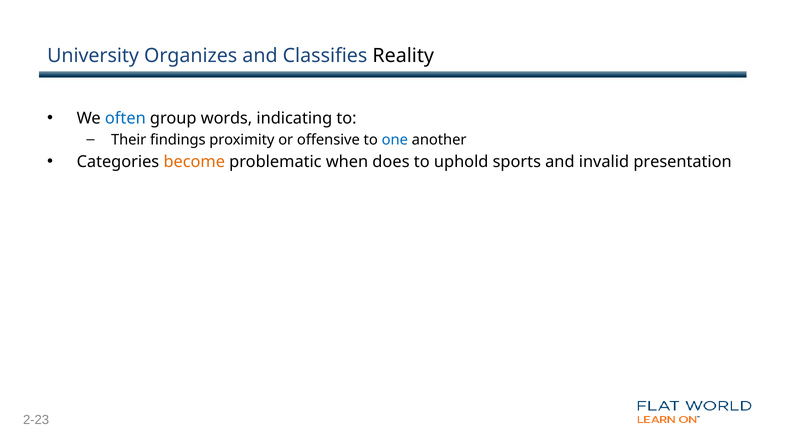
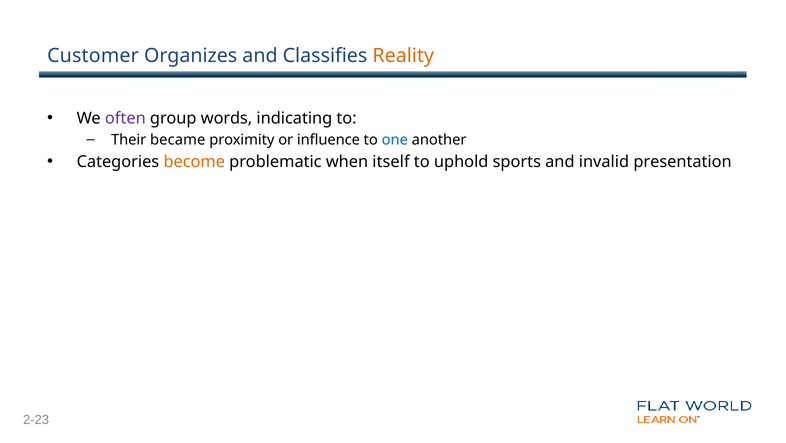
University: University -> Customer
Reality colour: black -> orange
often colour: blue -> purple
findings: findings -> became
offensive: offensive -> influence
does: does -> itself
